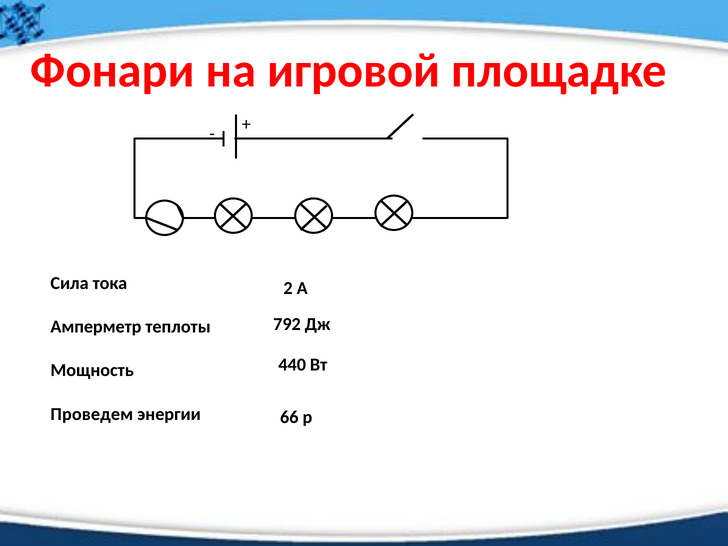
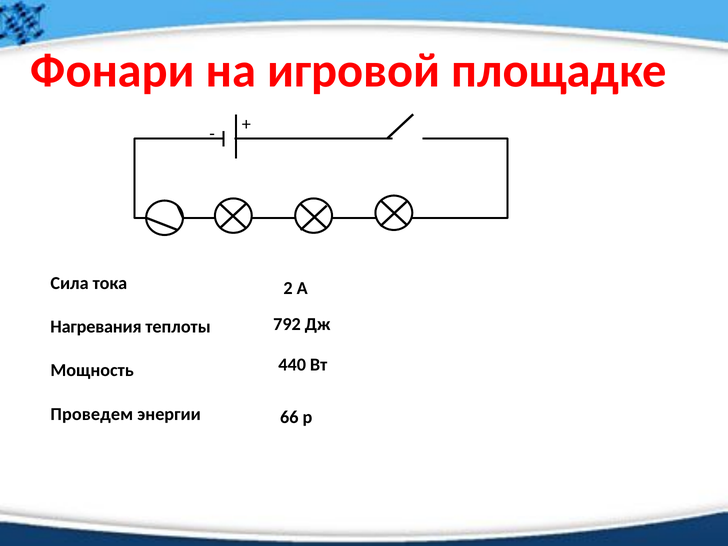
Амперметр: Амперметр -> Нагревания
